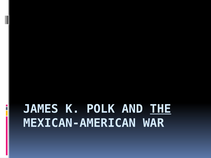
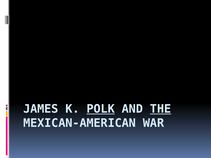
POLK underline: none -> present
